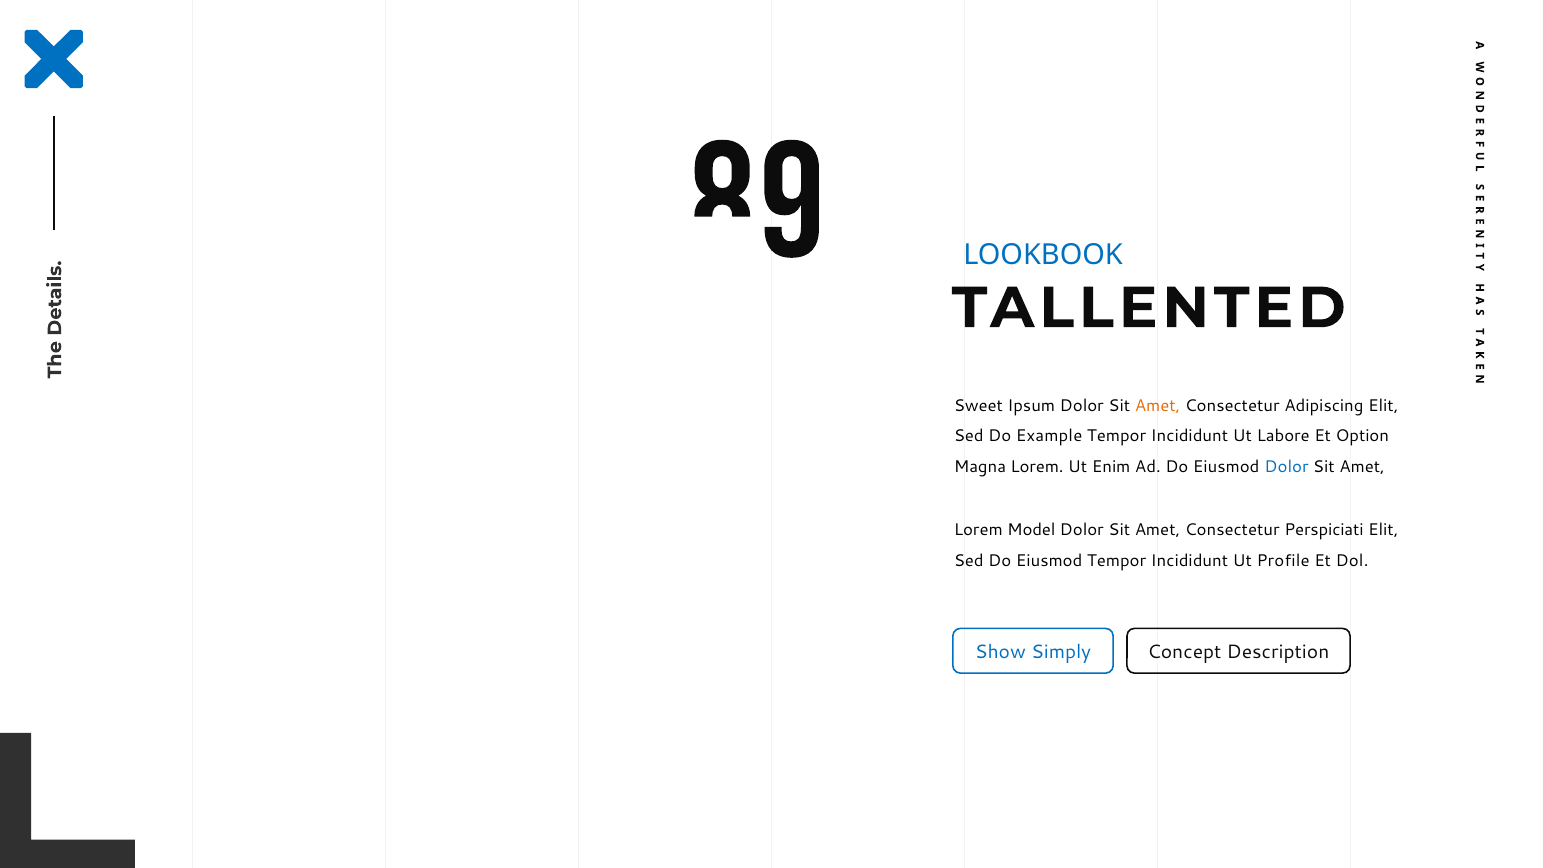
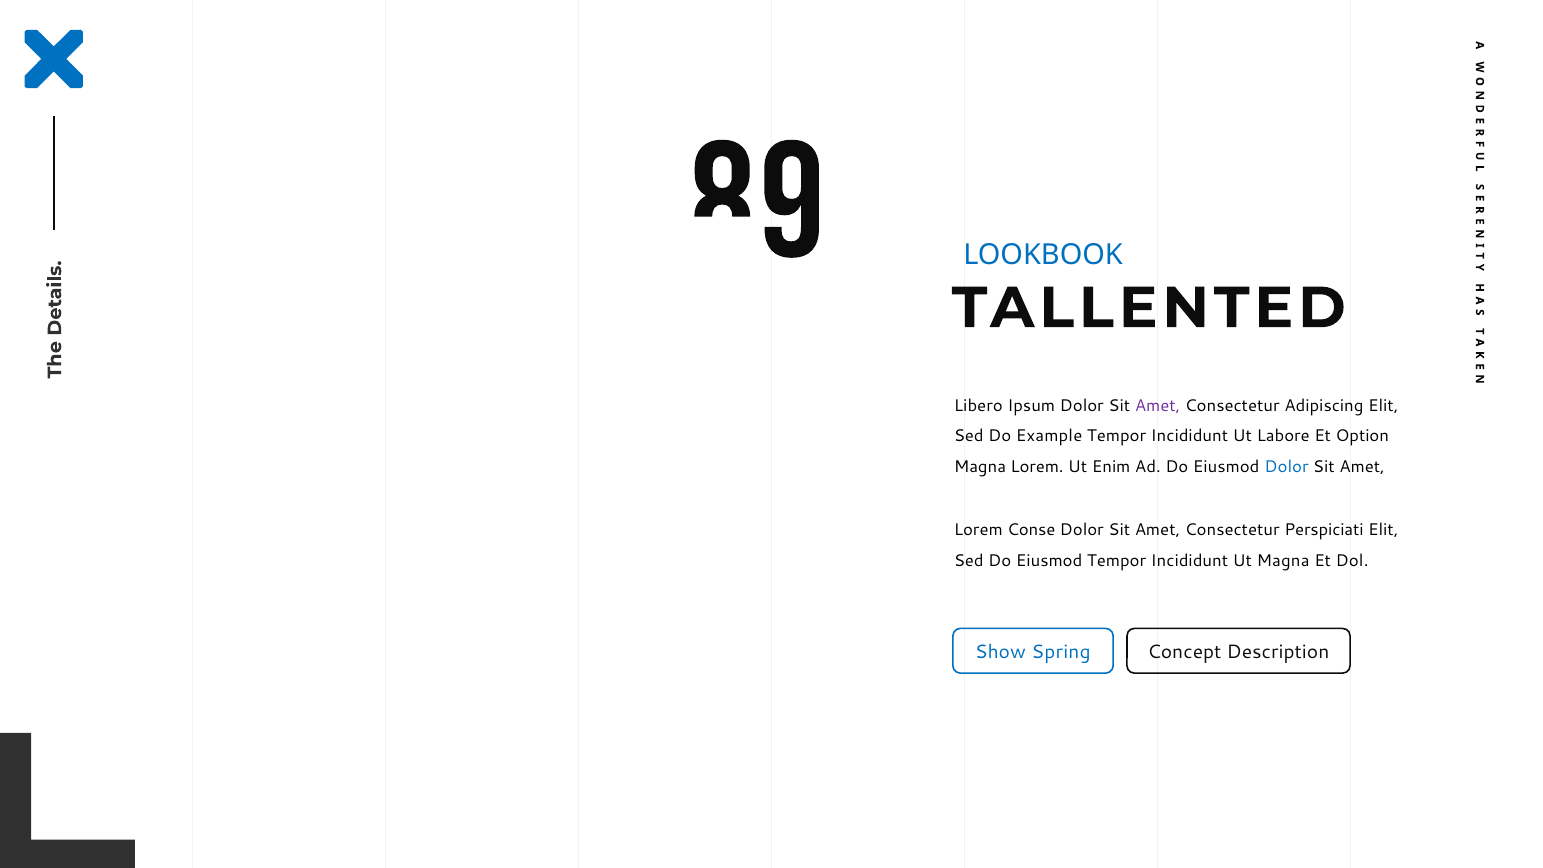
Sweet: Sweet -> Libero
Amet at (1158, 406) colour: orange -> purple
Model: Model -> Conse
Ut Profile: Profile -> Magna
Simply: Simply -> Spring
